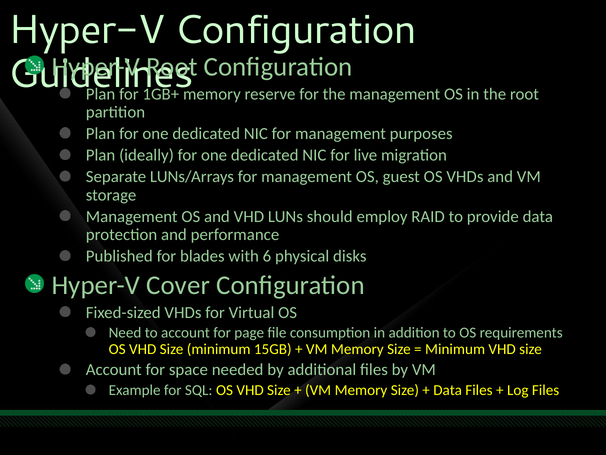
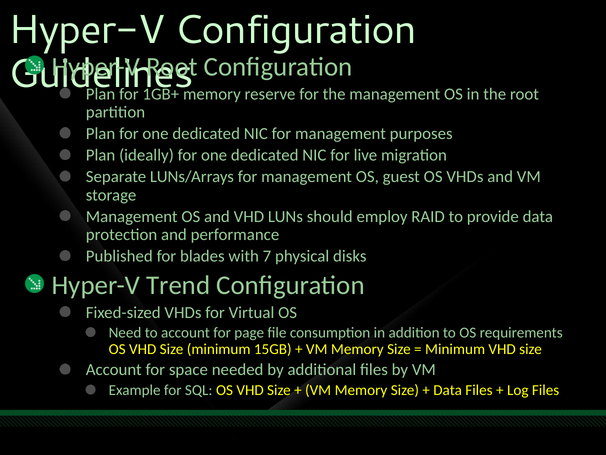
6: 6 -> 7
Cover: Cover -> Trend
